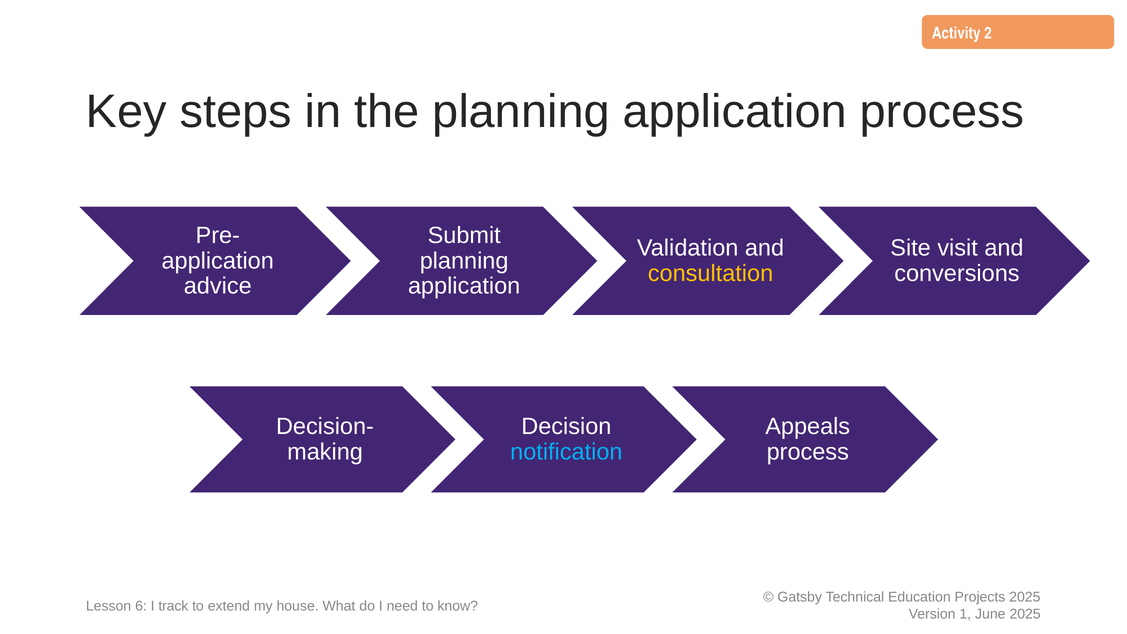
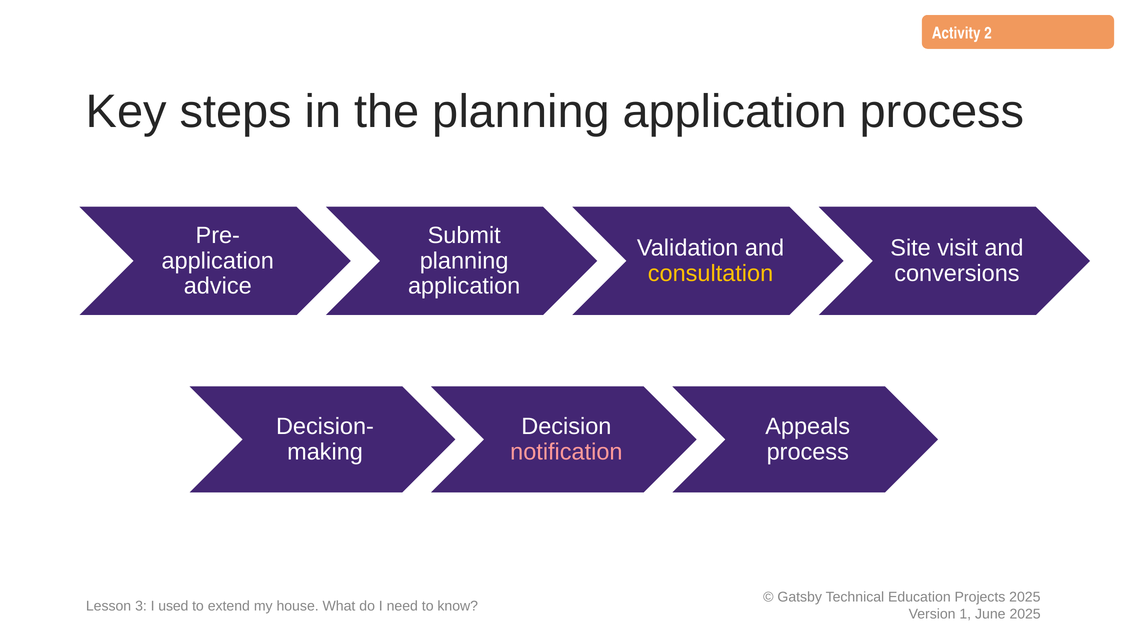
notification colour: light blue -> pink
6: 6 -> 3
track: track -> used
